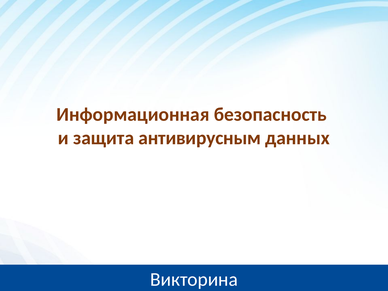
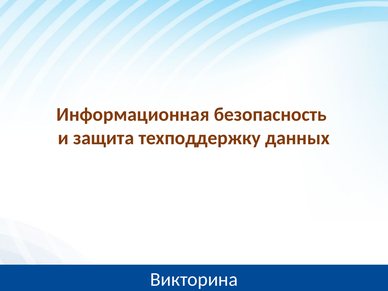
антивирусным: антивирусным -> техподдержку
